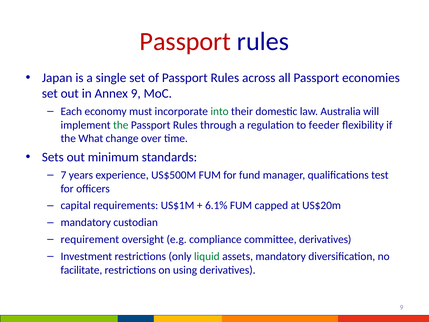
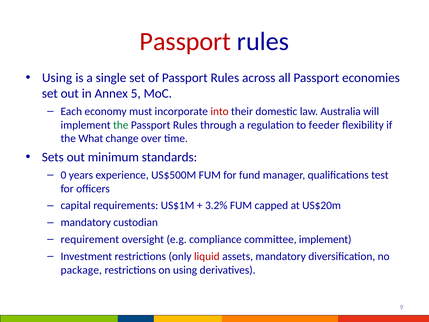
Japan at (57, 78): Japan -> Using
Annex 9: 9 -> 5
into colour: green -> red
7: 7 -> 0
6.1%: 6.1% -> 3.2%
committee derivatives: derivatives -> implement
liquid colour: green -> red
facilitate: facilitate -> package
